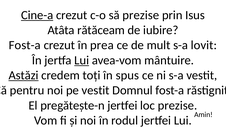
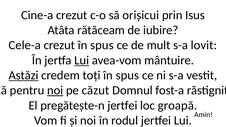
Cine-a underline: present -> none
să prezise: prezise -> orișicui
Fost-a at (25, 45): Fost-a -> Cele-a
crezut în prea: prea -> spus
noi at (55, 90) underline: none -> present
pe vestit: vestit -> căzut
loc prezise: prezise -> groapă
